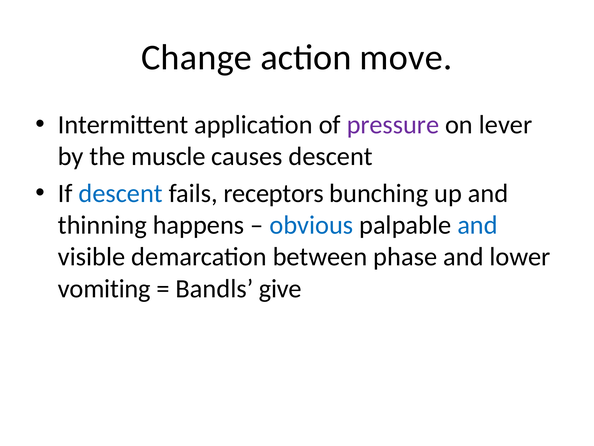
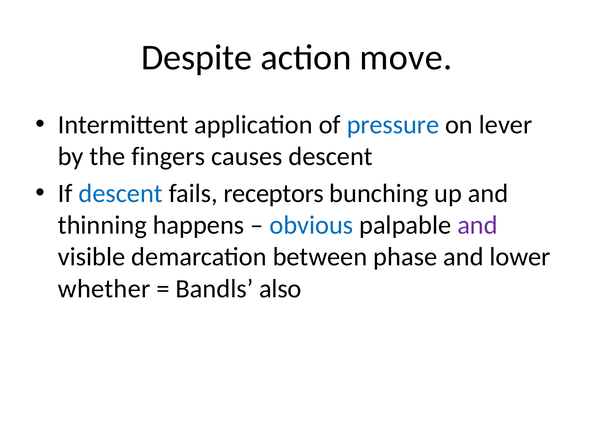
Change: Change -> Despite
pressure colour: purple -> blue
muscle: muscle -> fingers
and at (478, 225) colour: blue -> purple
vomiting: vomiting -> whether
give: give -> also
